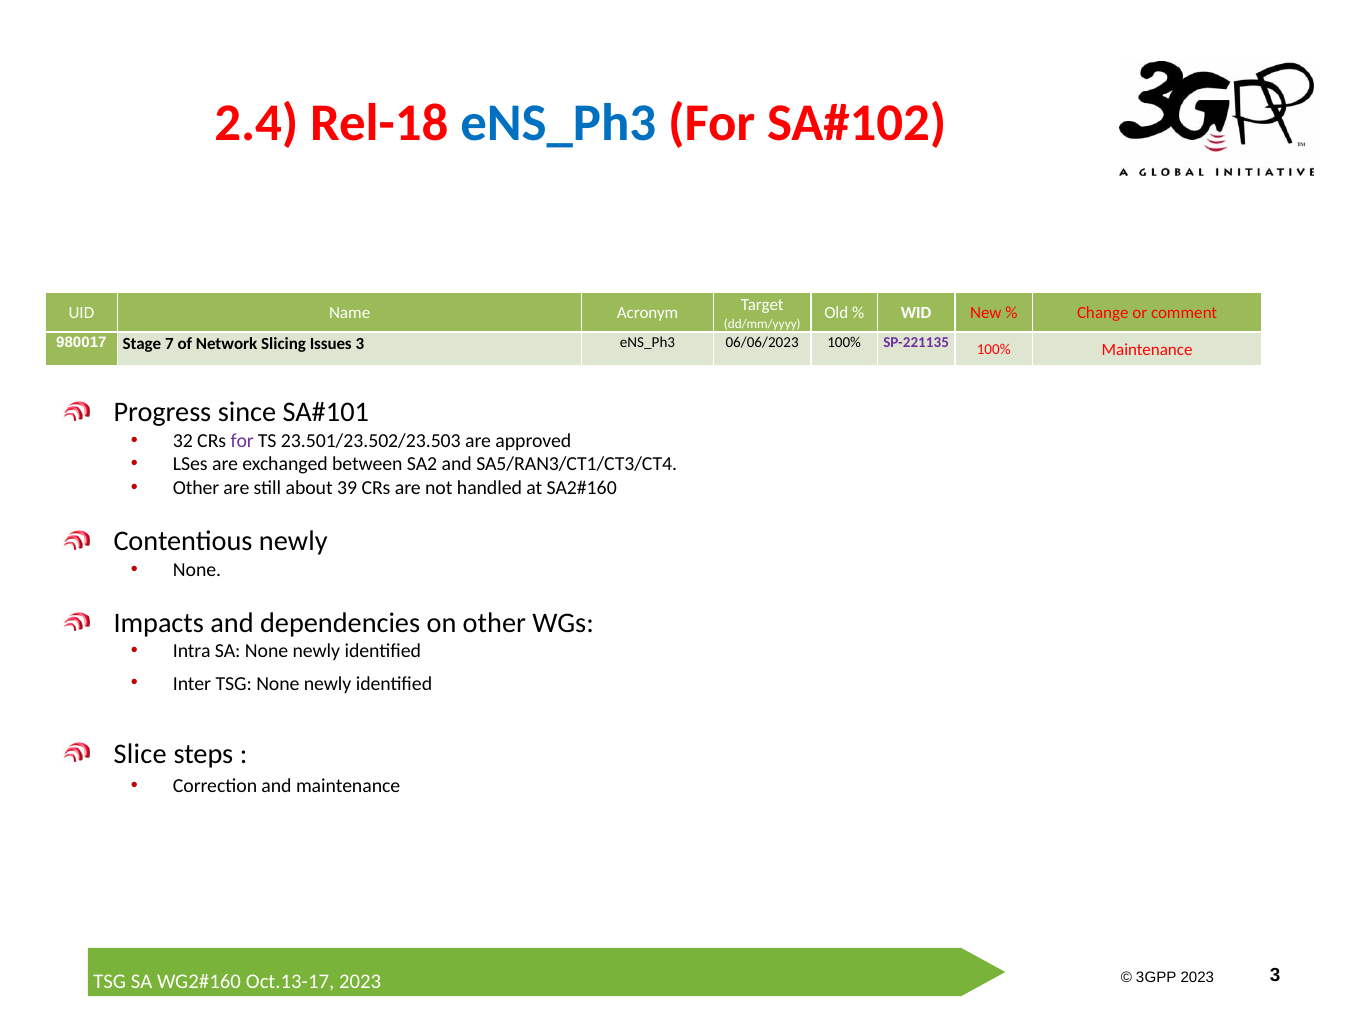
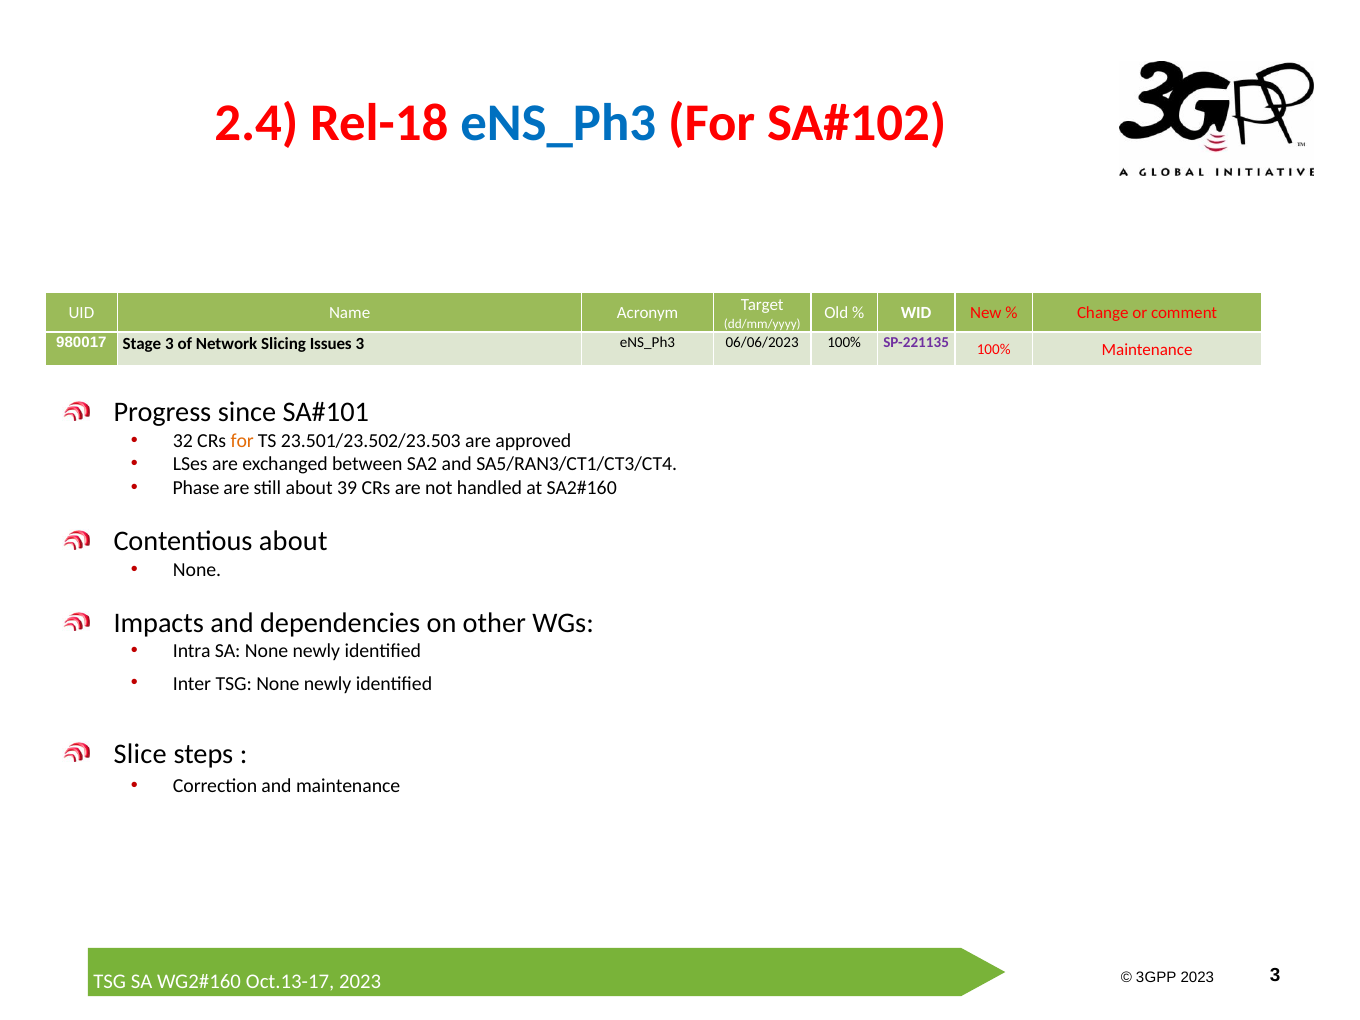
Stage 7: 7 -> 3
for at (242, 441) colour: purple -> orange
Other at (196, 488): Other -> Phase
Contentious newly: newly -> about
